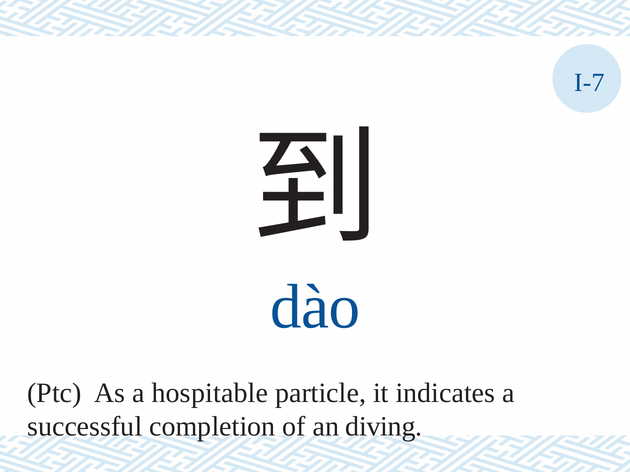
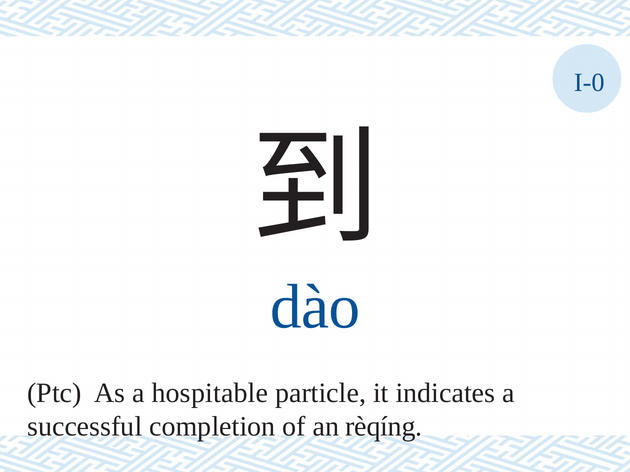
I-7: I-7 -> I-0
diving: diving -> rèqíng
